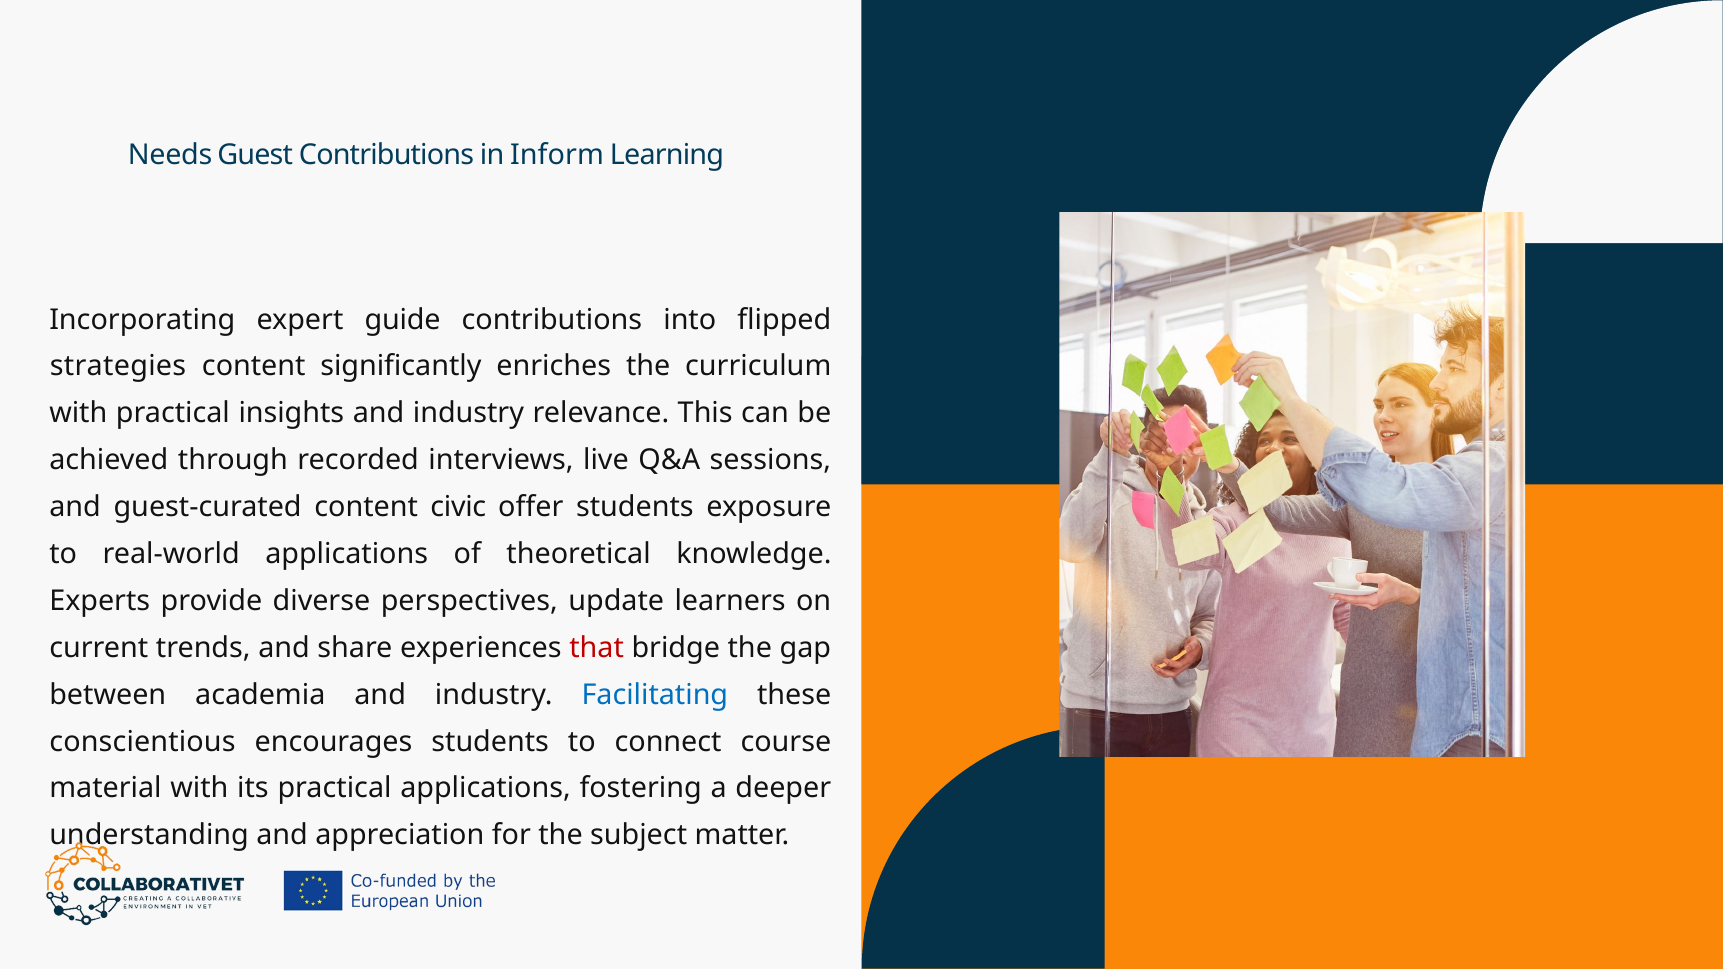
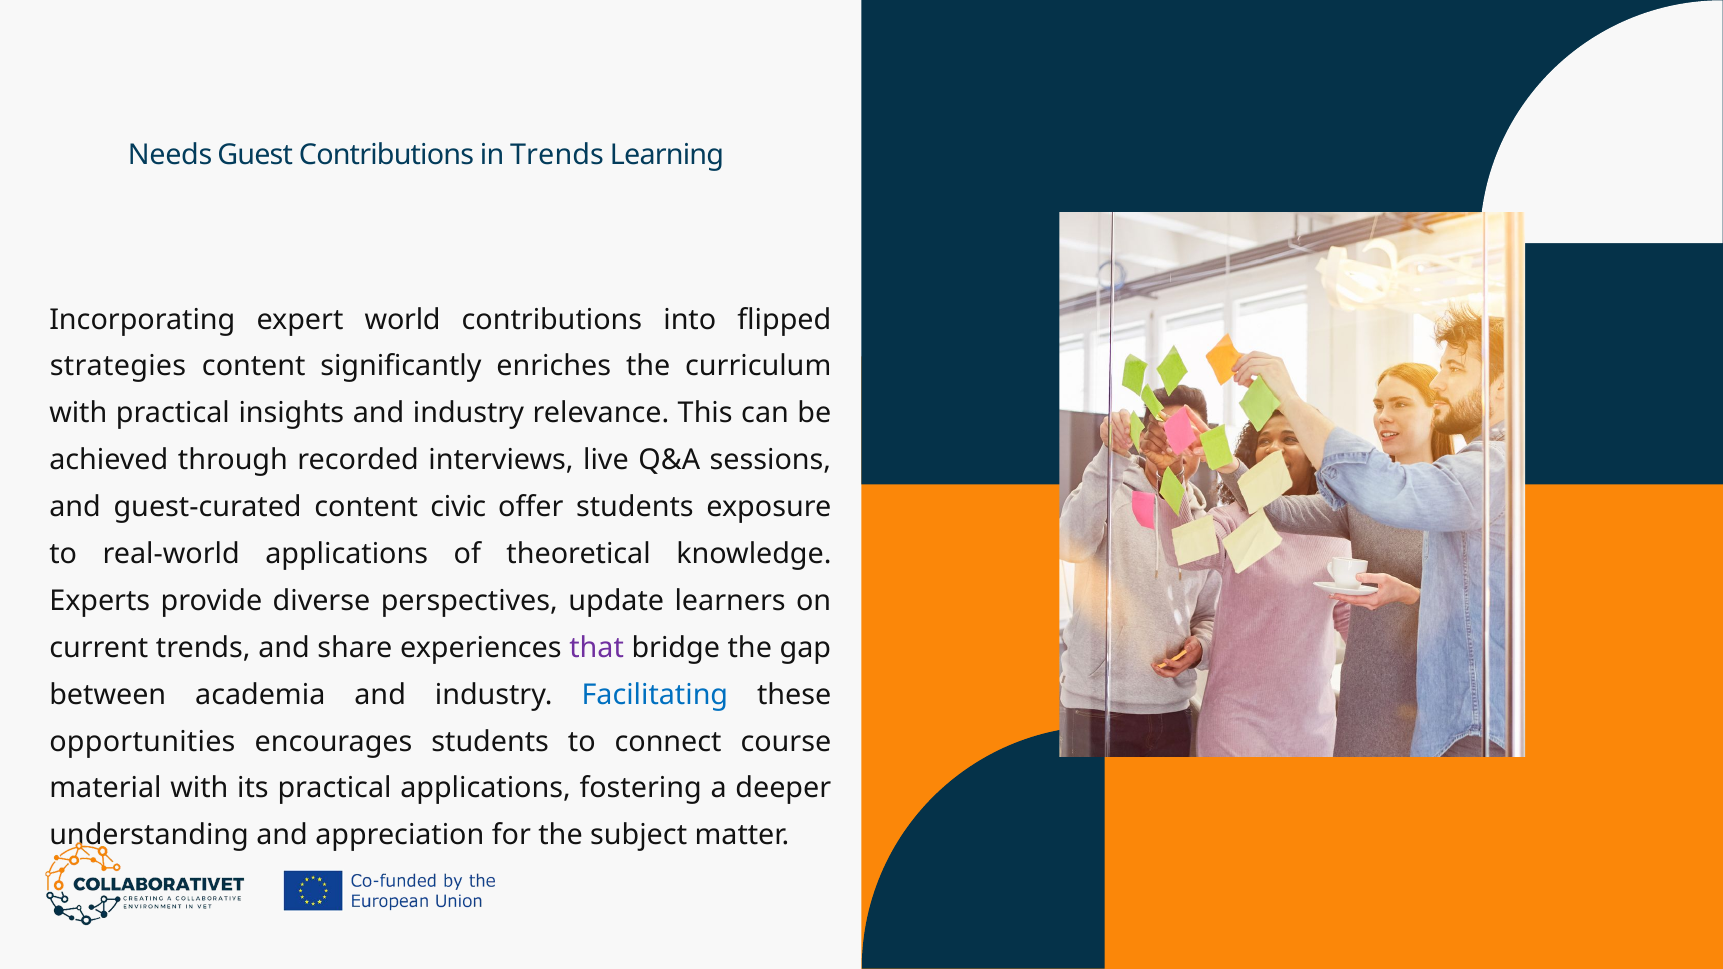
in Inform: Inform -> Trends
guide: guide -> world
that colour: red -> purple
conscientious: conscientious -> opportunities
